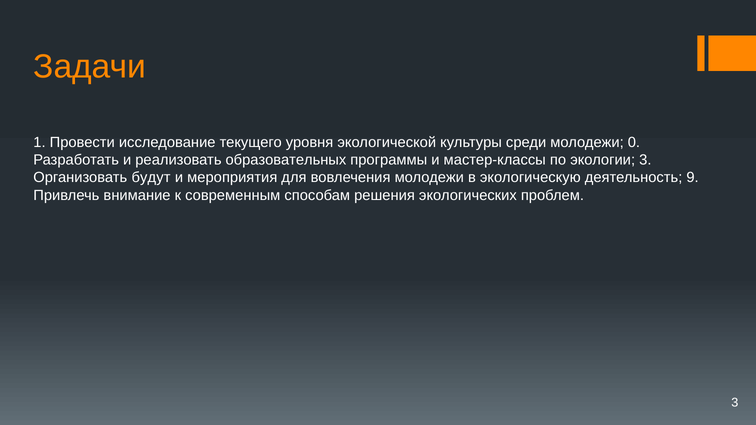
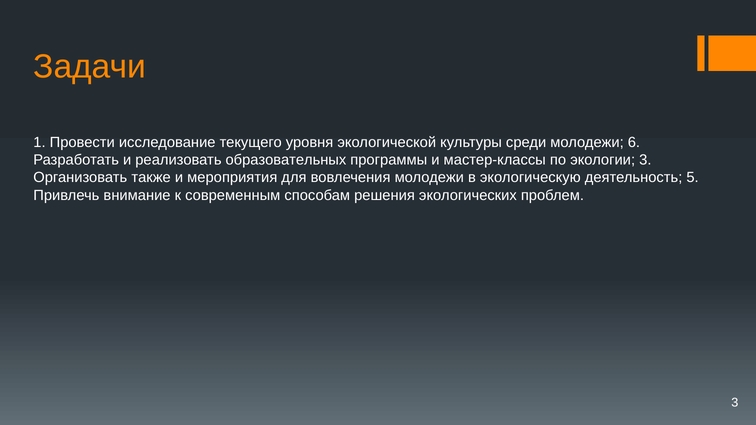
0: 0 -> 6
будут: будут -> также
9: 9 -> 5
